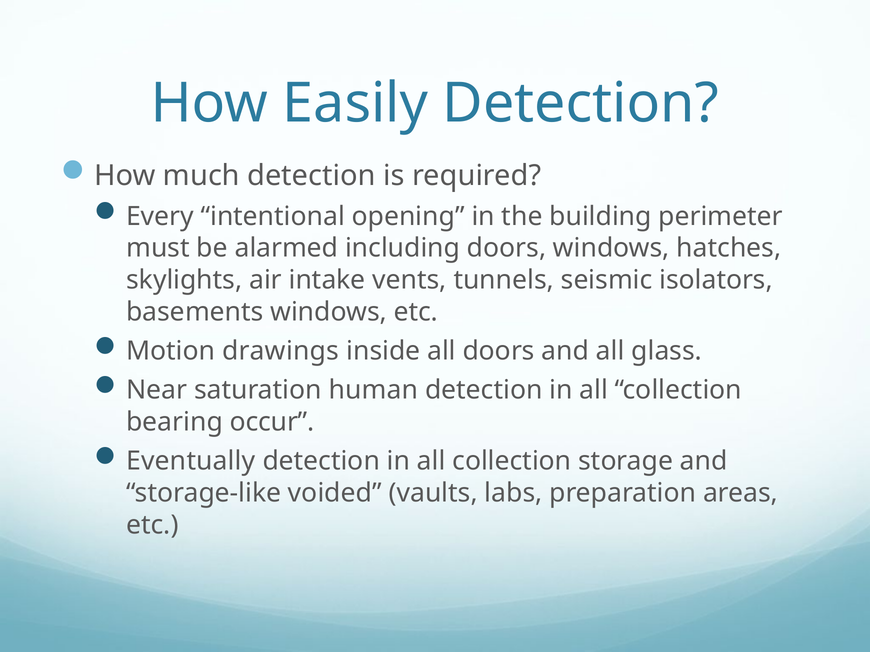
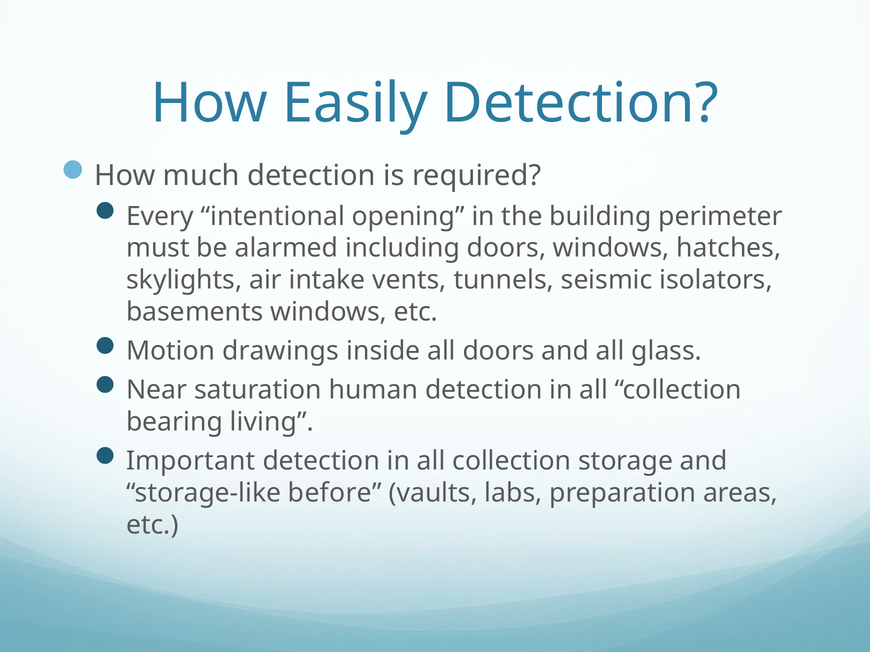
occur: occur -> living
Eventually: Eventually -> Important
voided: voided -> before
